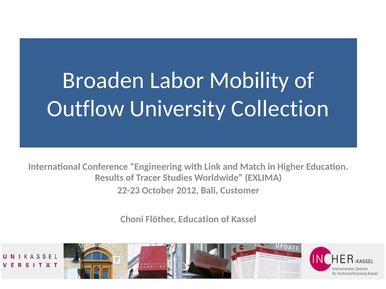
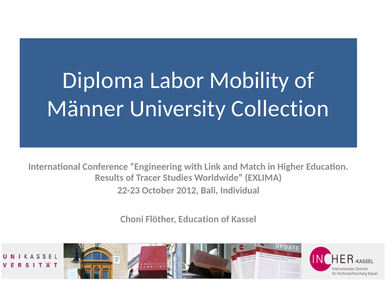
Broaden: Broaden -> Diploma
Outflow: Outflow -> Männer
Customer: Customer -> Individual
